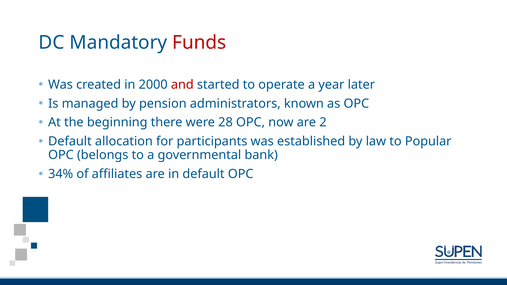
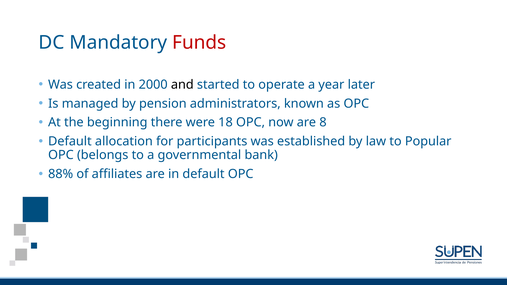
and colour: red -> black
28: 28 -> 18
2: 2 -> 8
34%: 34% -> 88%
